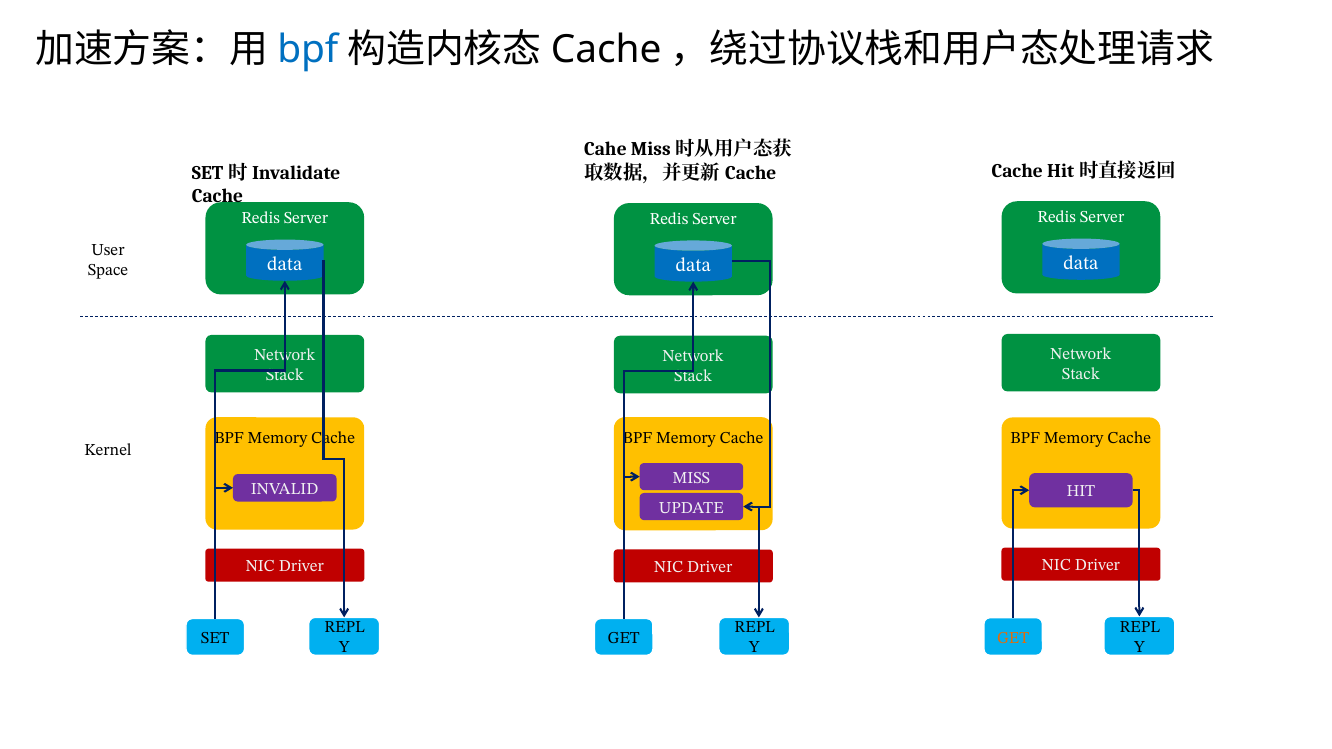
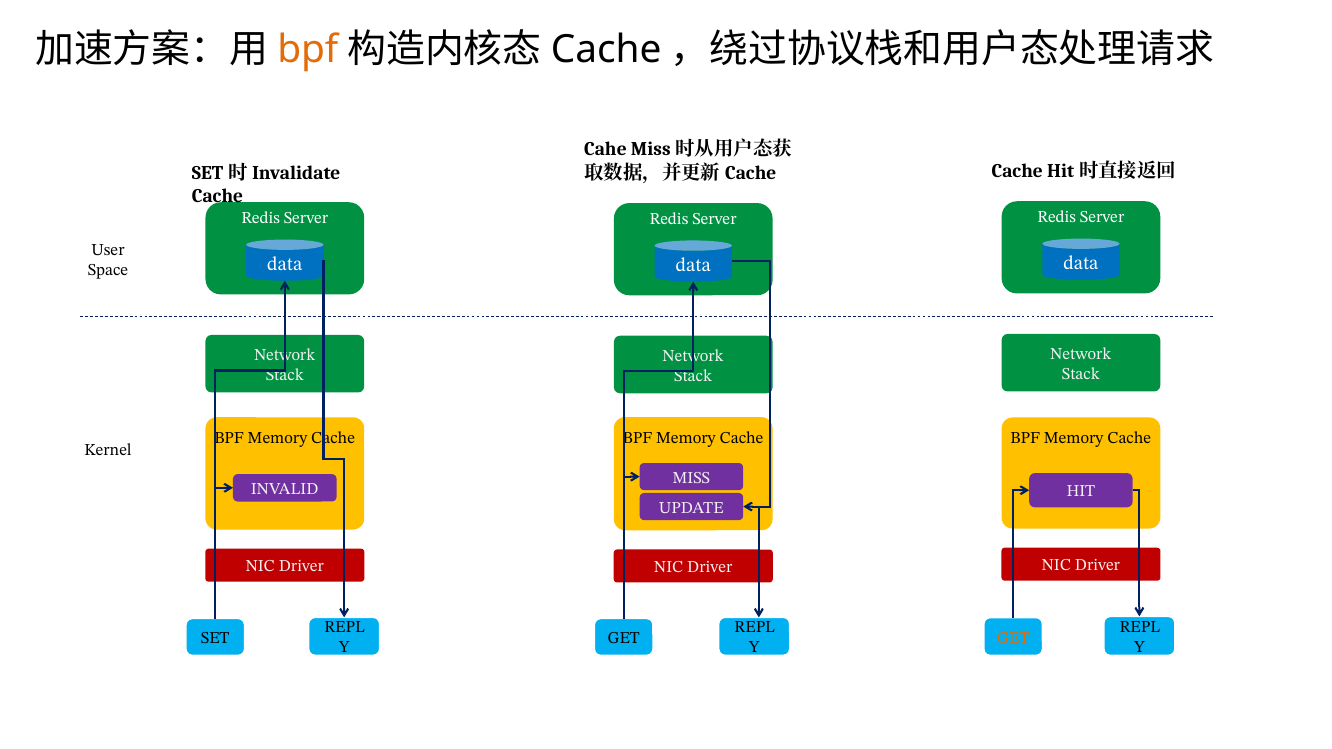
bpf at (308, 50) colour: blue -> orange
